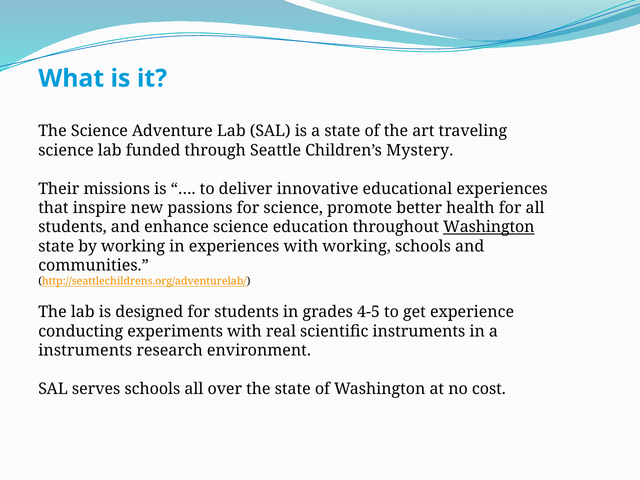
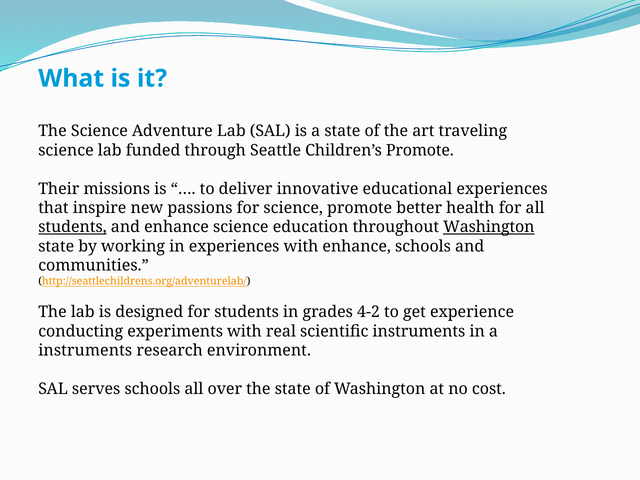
Children’s Mystery: Mystery -> Promote
students at (73, 227) underline: none -> present
with working: working -> enhance
4-5: 4-5 -> 4-2
